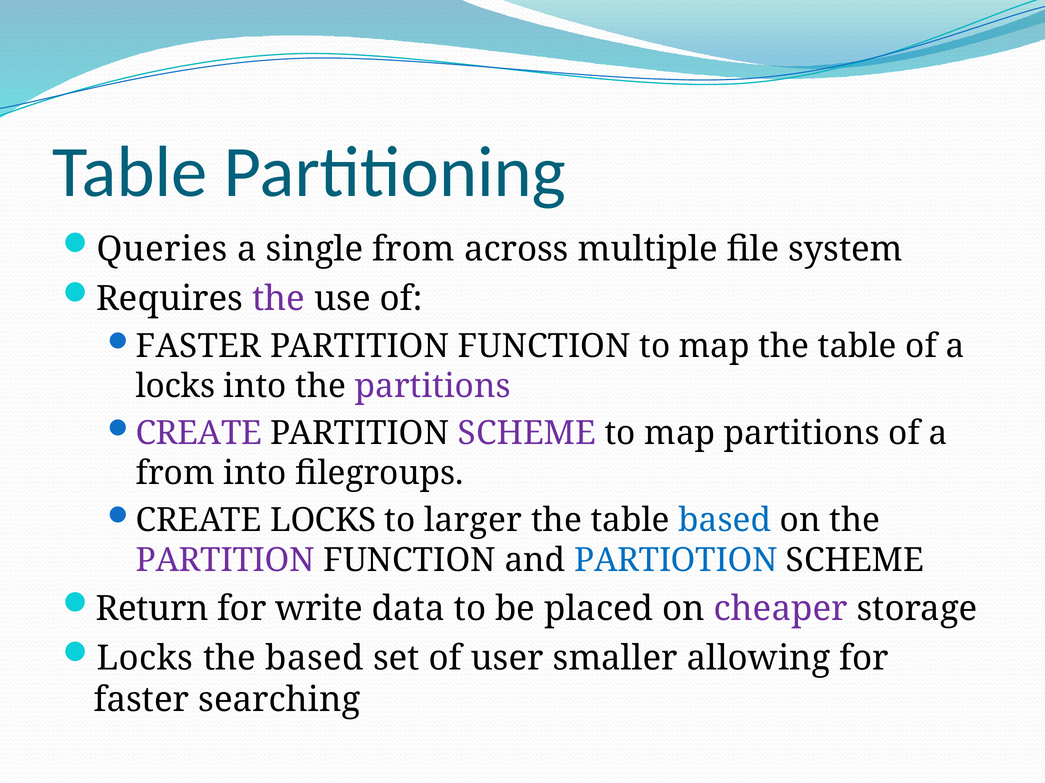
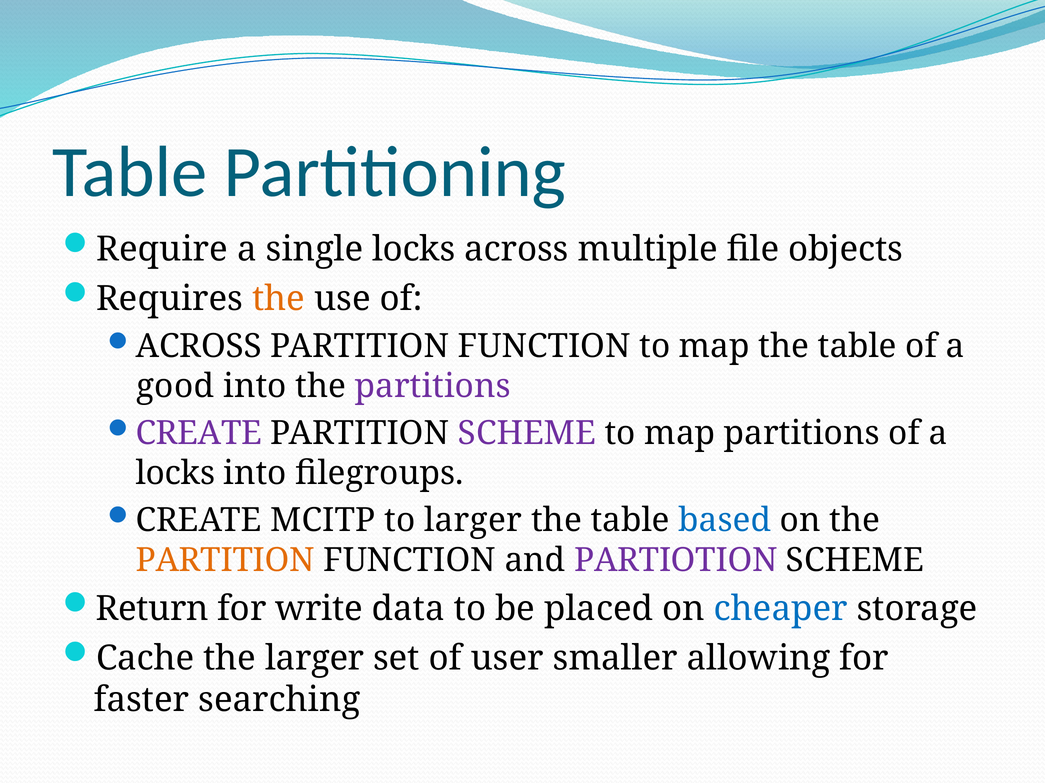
Queries: Queries -> Require
single from: from -> locks
system: system -> objects
the at (279, 299) colour: purple -> orange
FASTER at (199, 347): FASTER -> ACROSS
locks at (175, 387): locks -> good
from at (175, 474): from -> locks
CREATE LOCKS: LOCKS -> MCITP
PARTITION at (225, 561) colour: purple -> orange
PARTIOTION colour: blue -> purple
cheaper colour: purple -> blue
Locks at (145, 659): Locks -> Cache
the based: based -> larger
